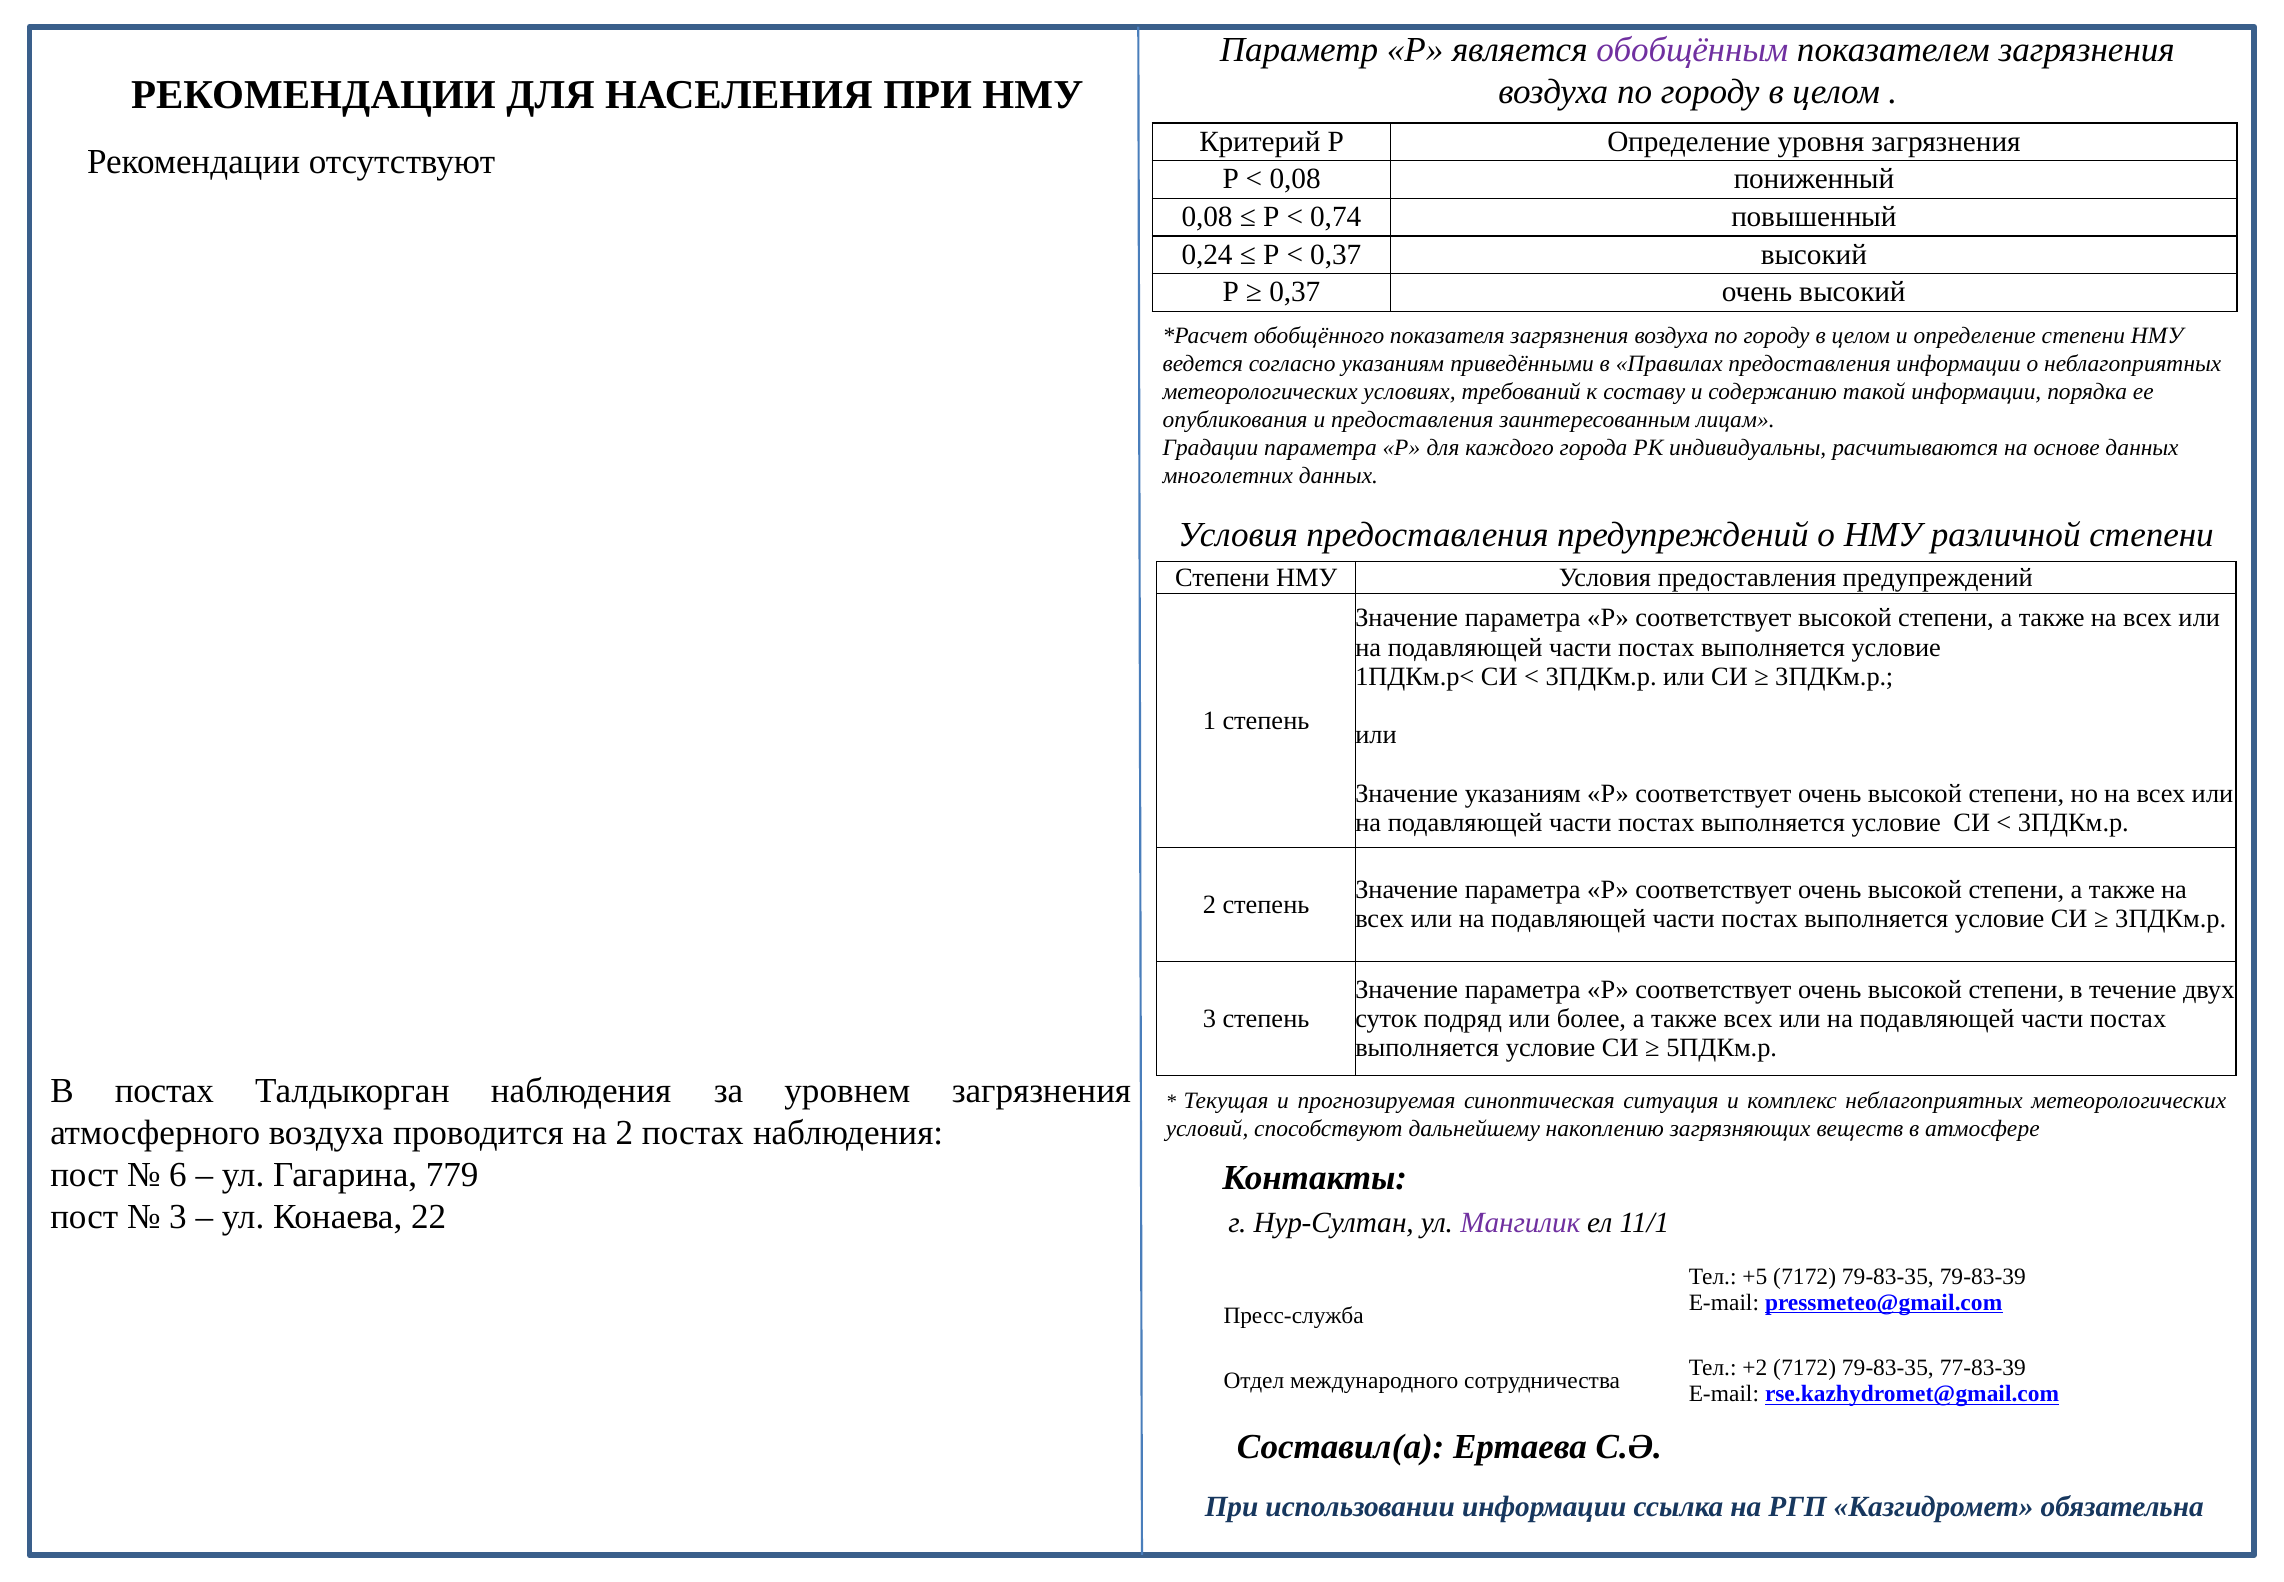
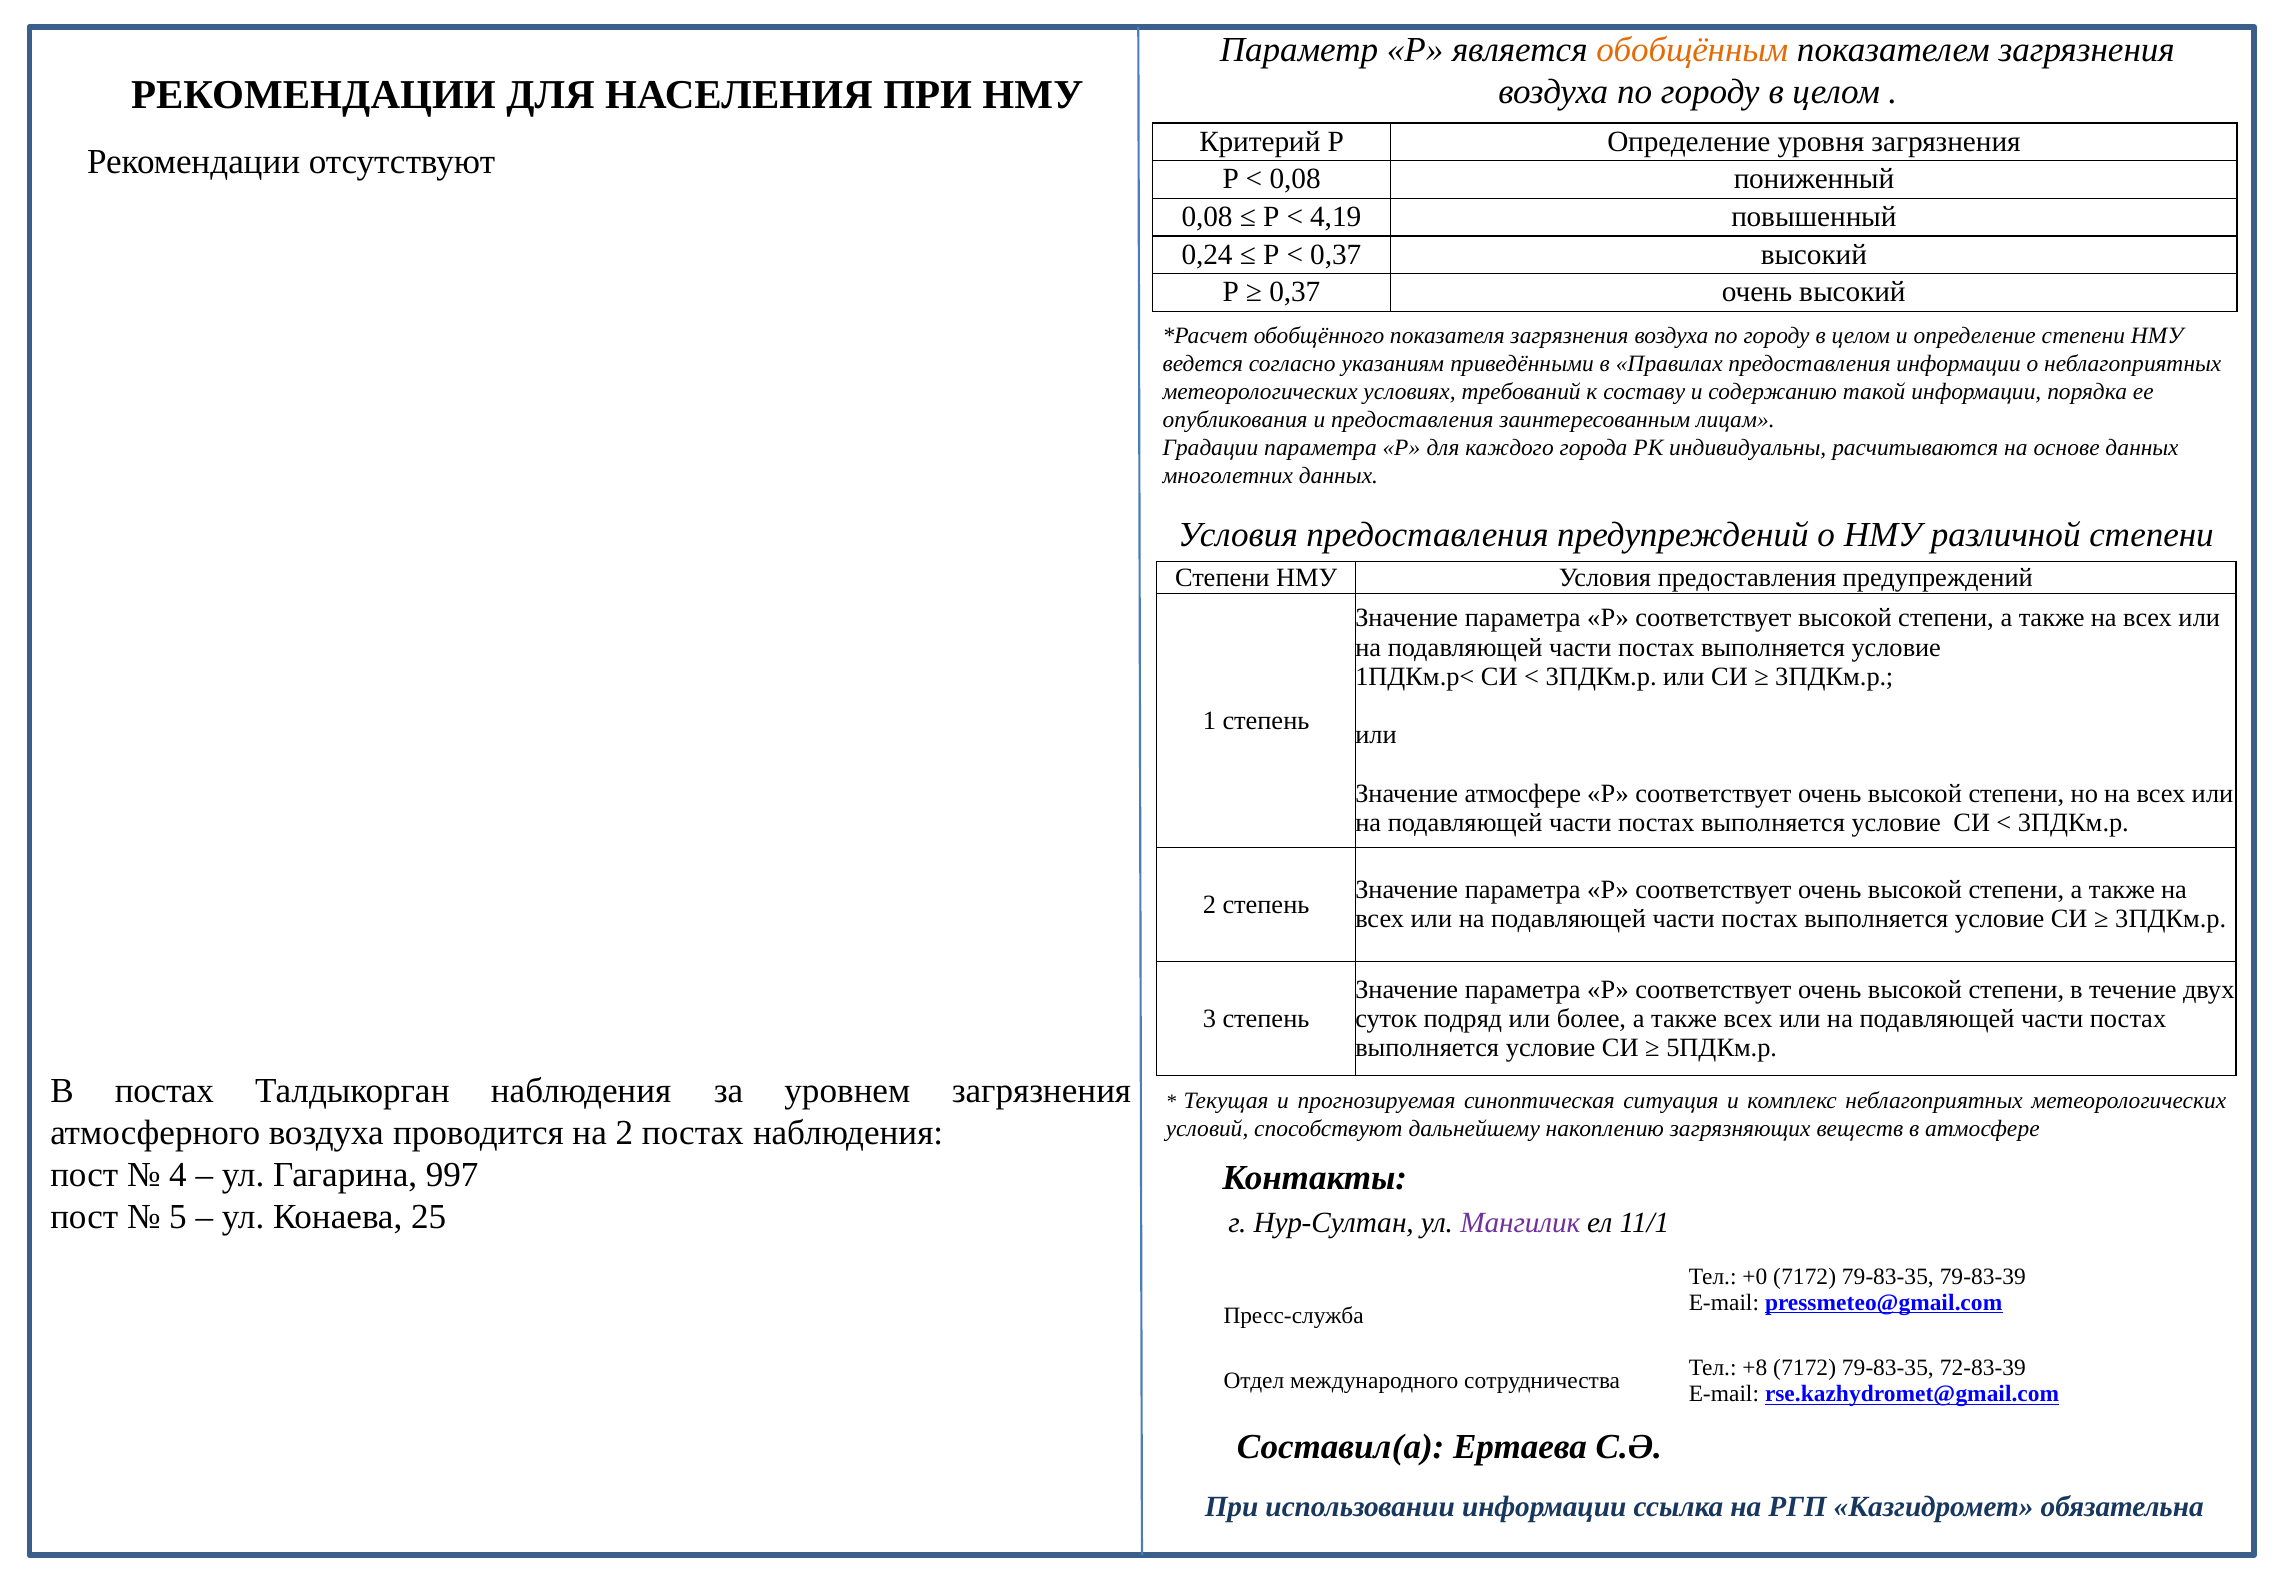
обобщённым colour: purple -> orange
0,74: 0,74 -> 4,19
Значение указаниям: указаниям -> атмосфере
6: 6 -> 4
779: 779 -> 997
3 at (178, 1217): 3 -> 5
22: 22 -> 25
+5: +5 -> +0
+2: +2 -> +8
77-83-39: 77-83-39 -> 72-83-39
